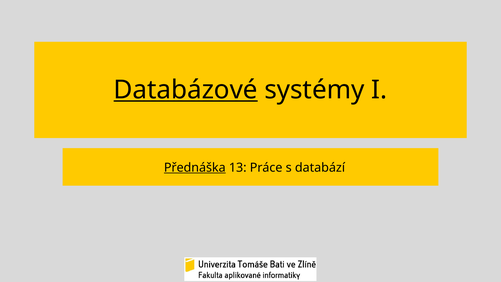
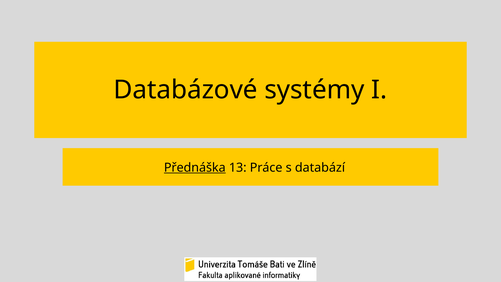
Databázové underline: present -> none
